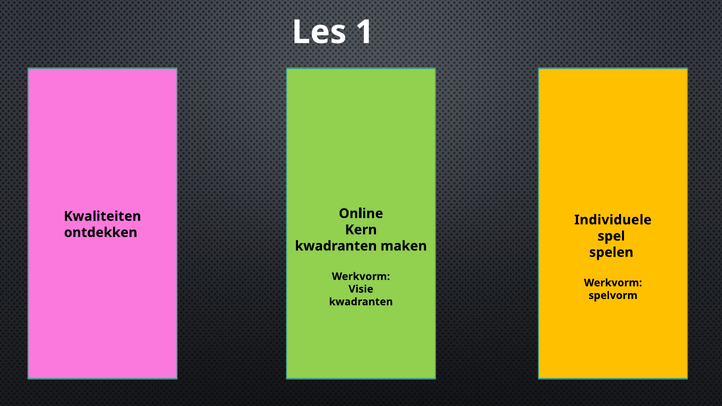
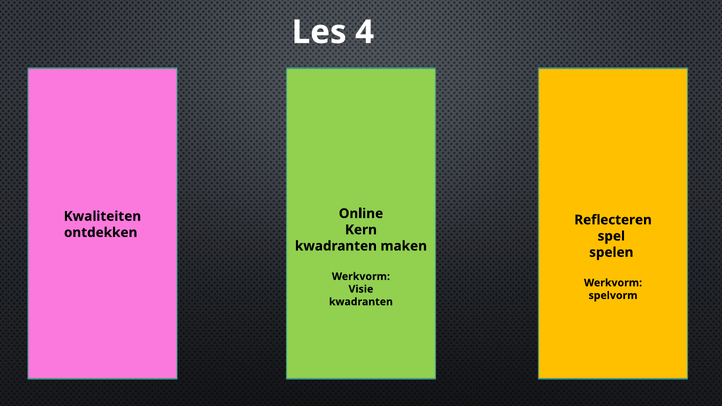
1: 1 -> 4
Individuele: Individuele -> Reflecteren
